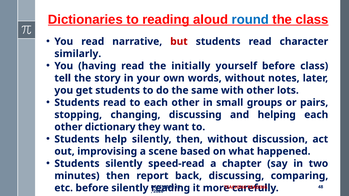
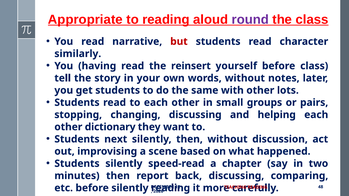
Dictionaries: Dictionaries -> Appropriate
round colour: blue -> purple
initially: initially -> reinsert
help: help -> next
